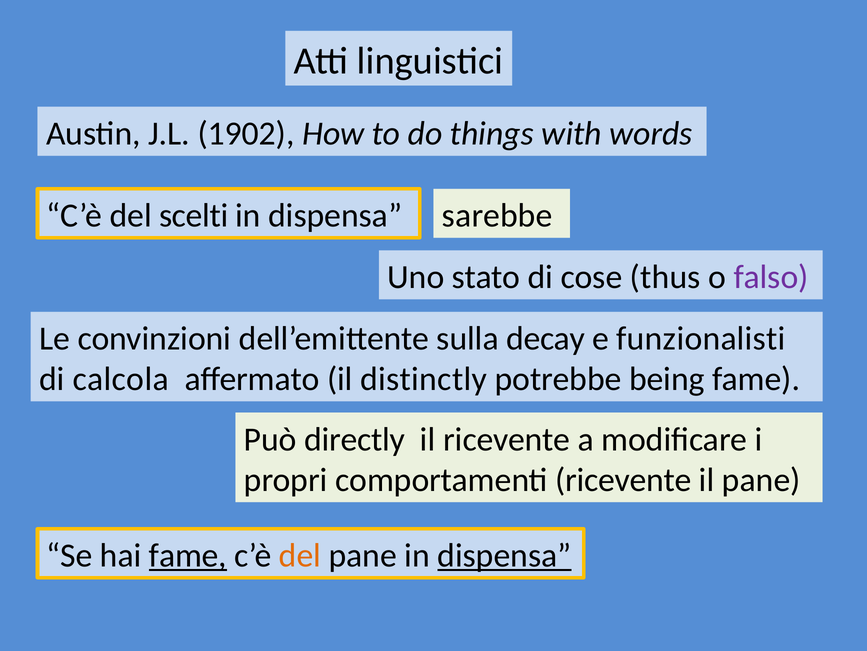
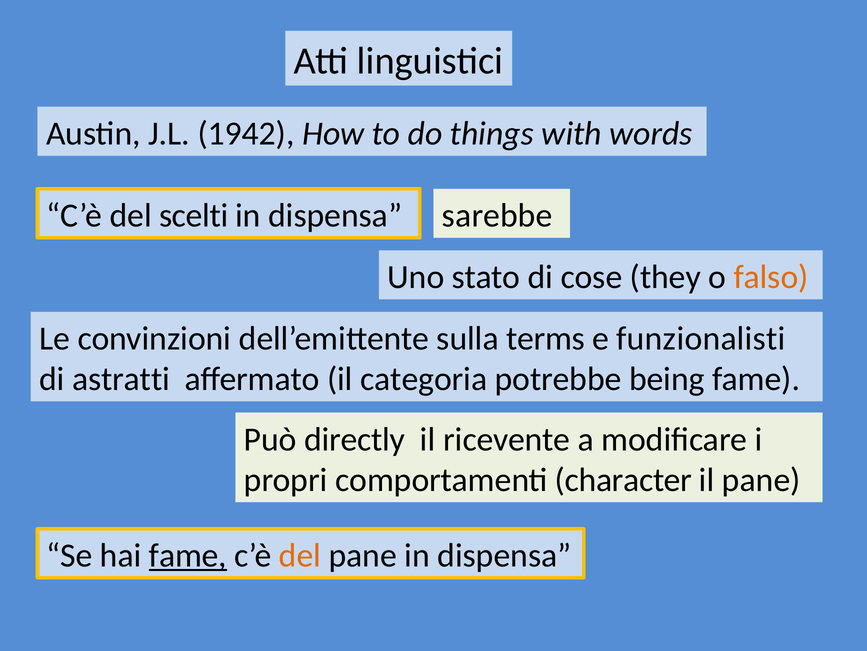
1902: 1902 -> 1942
thus: thus -> they
falso colour: purple -> orange
decay: decay -> terms
calcola: calcola -> astratti
distinctly: distinctly -> categoria
comportamenti ricevente: ricevente -> character
dispensa at (504, 555) underline: present -> none
